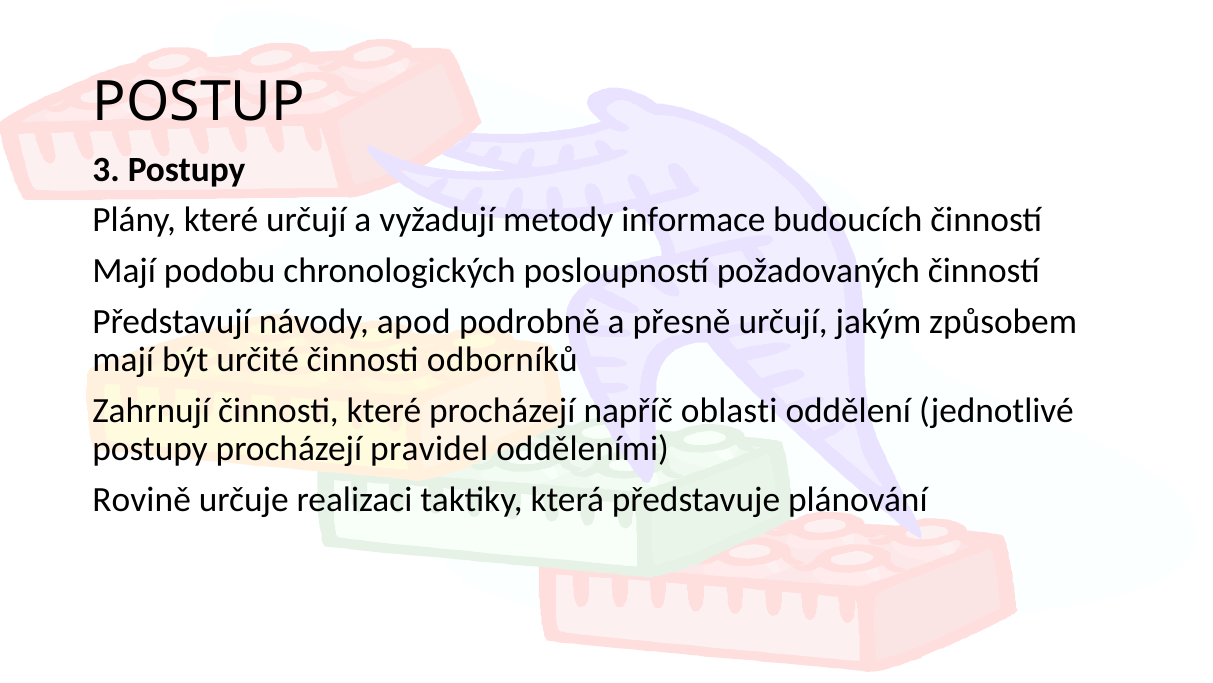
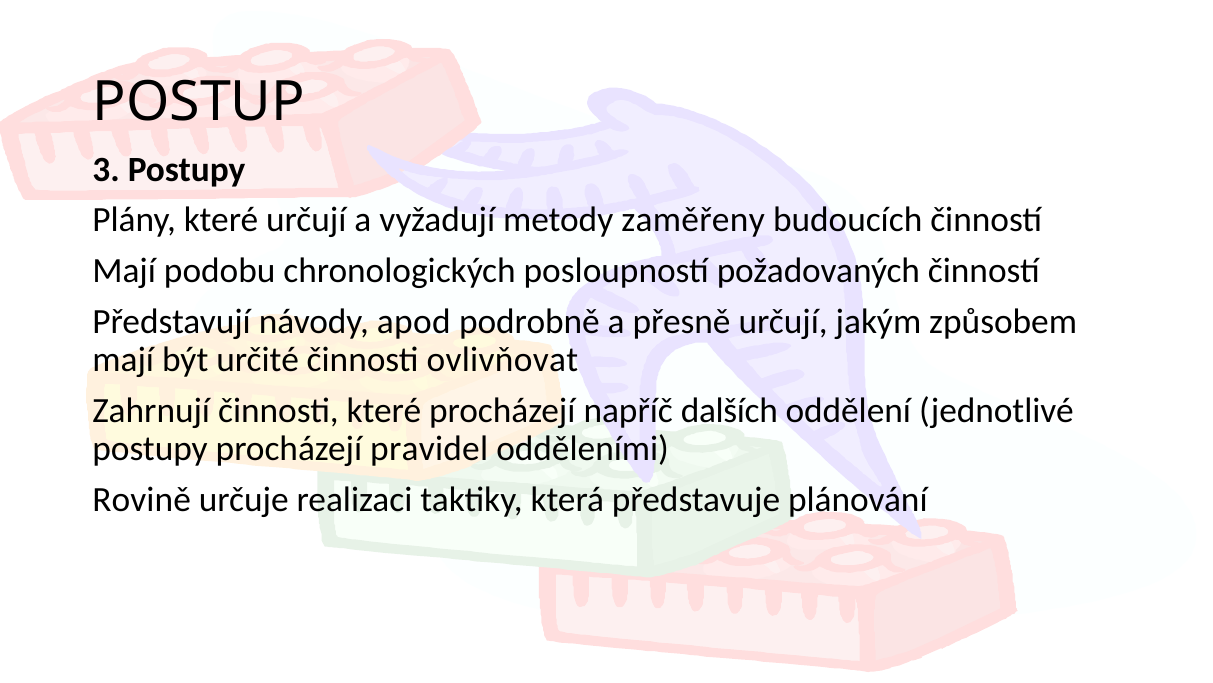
informace: informace -> zaměřeny
odborníků: odborníků -> ovlivňovat
oblasti: oblasti -> dalších
